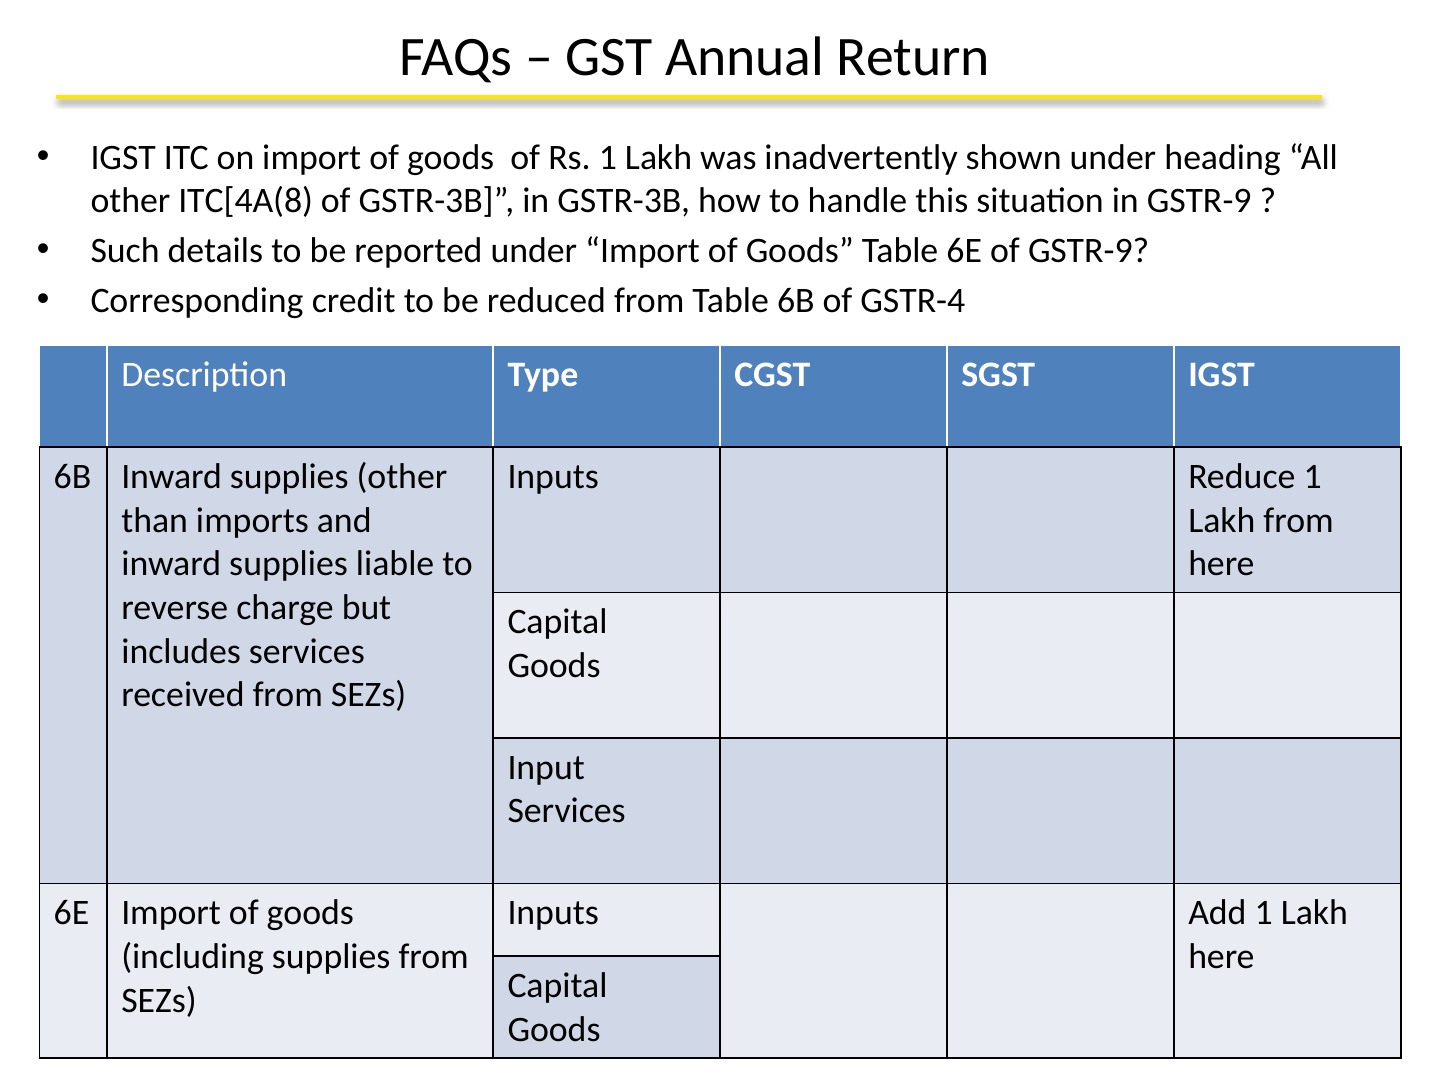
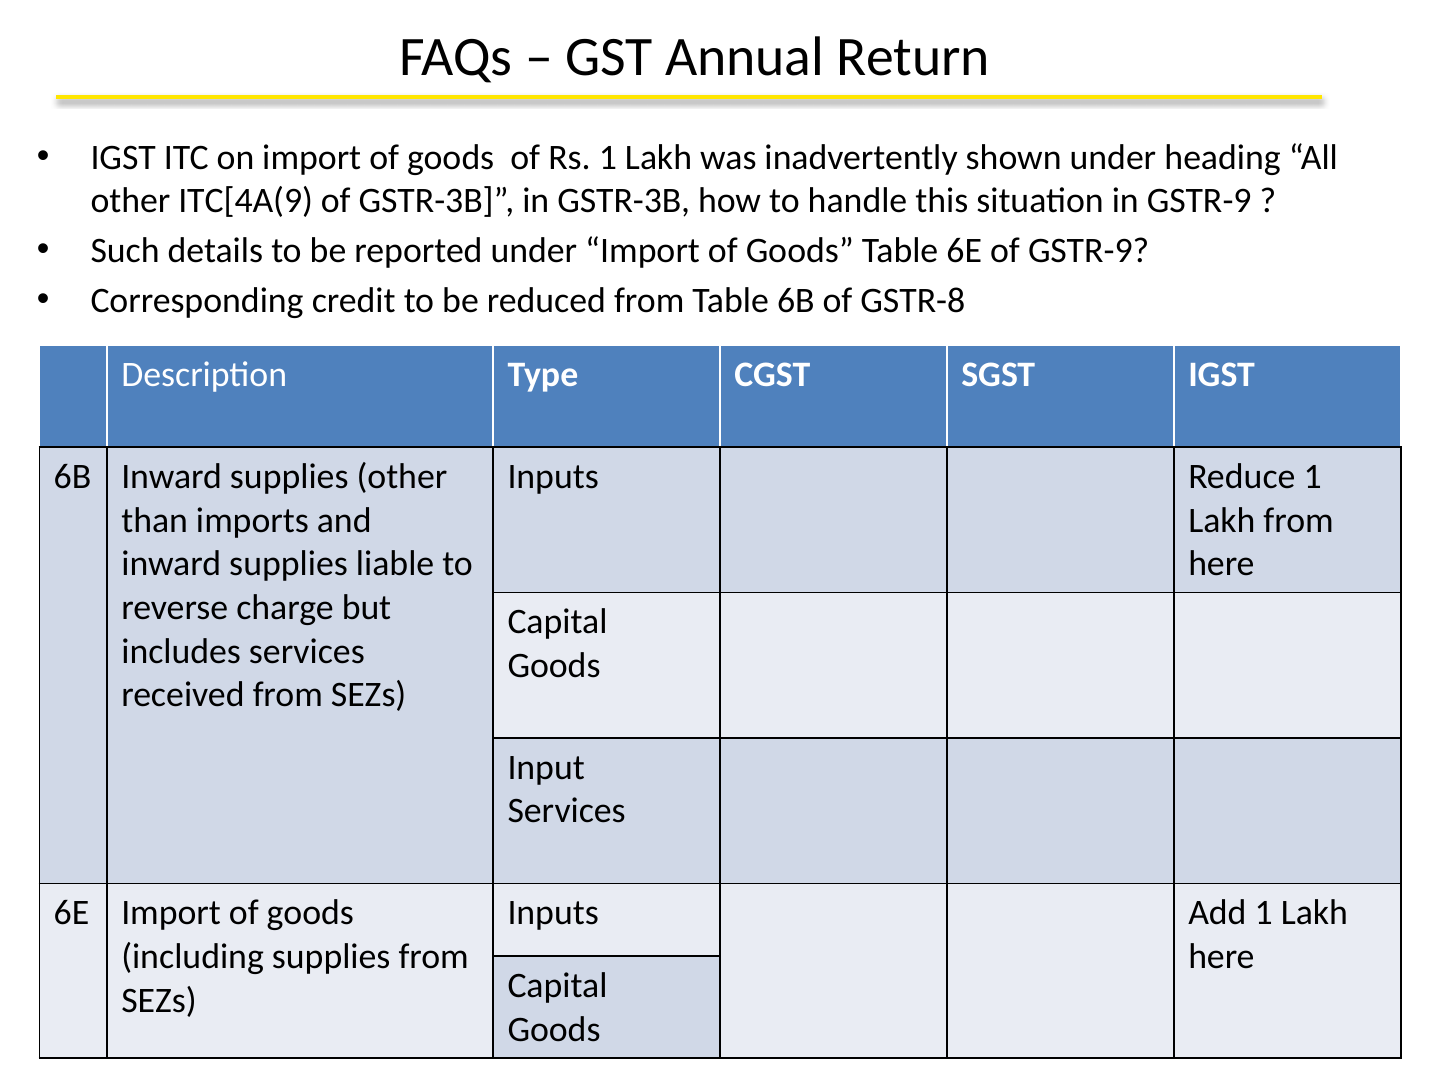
ITC[4A(8: ITC[4A(8 -> ITC[4A(9
GSTR-4: GSTR-4 -> GSTR-8
